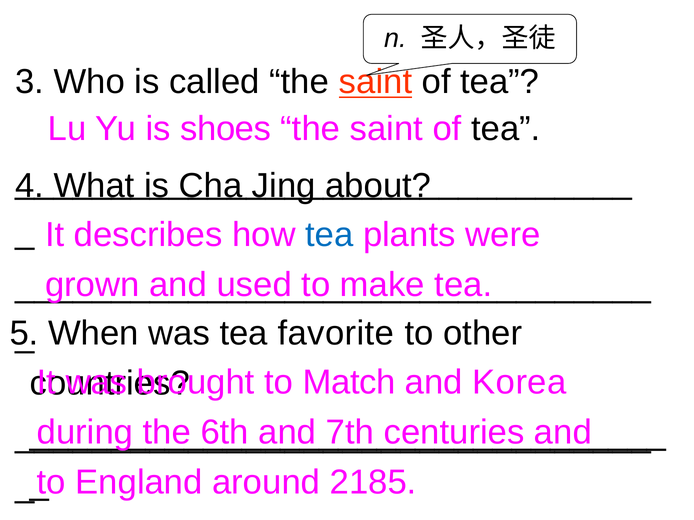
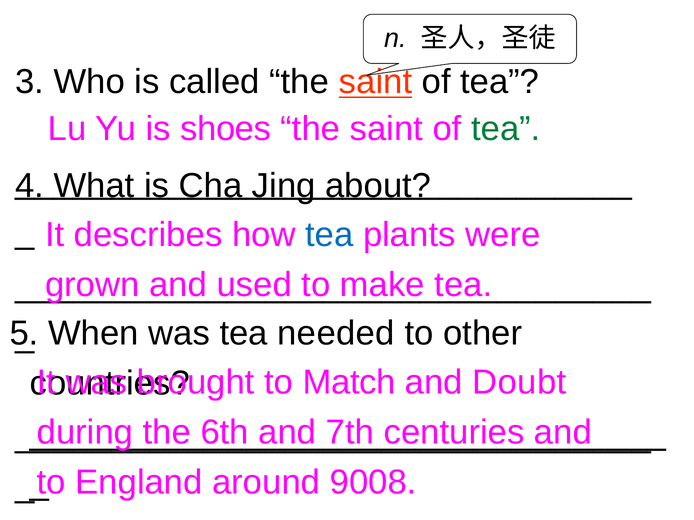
tea at (506, 129) colour: black -> green
favorite: favorite -> needed
Korea: Korea -> Doubt
2185: 2185 -> 9008
